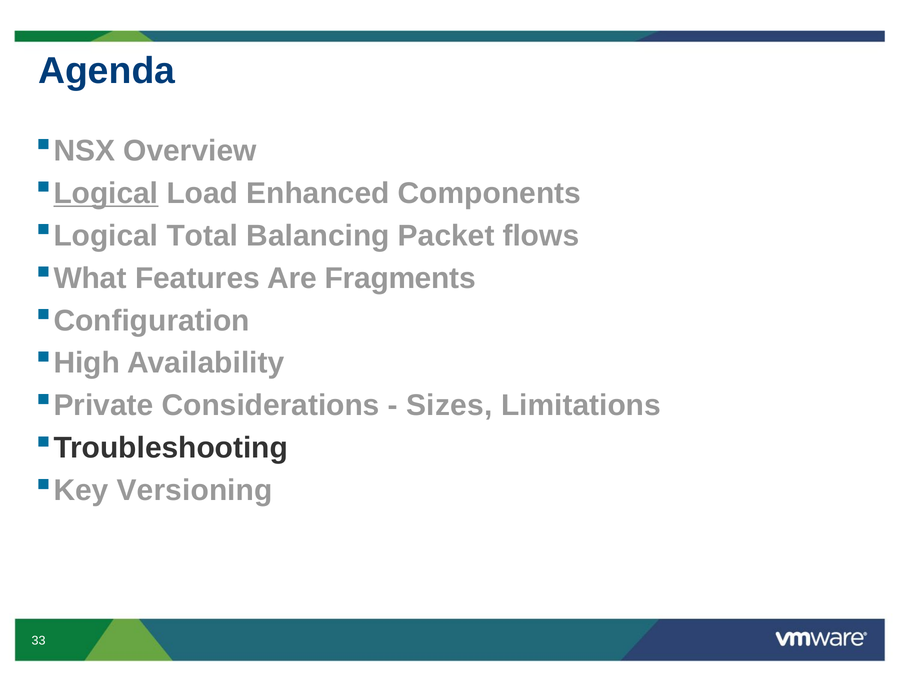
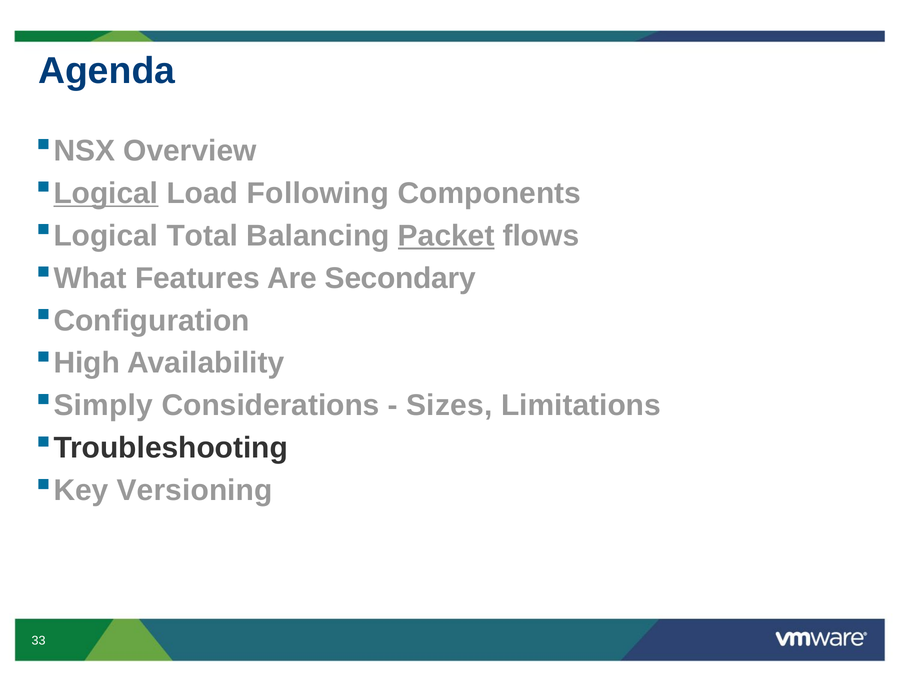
Enhanced: Enhanced -> Following
Packet underline: none -> present
Fragments: Fragments -> Secondary
Private: Private -> Simply
